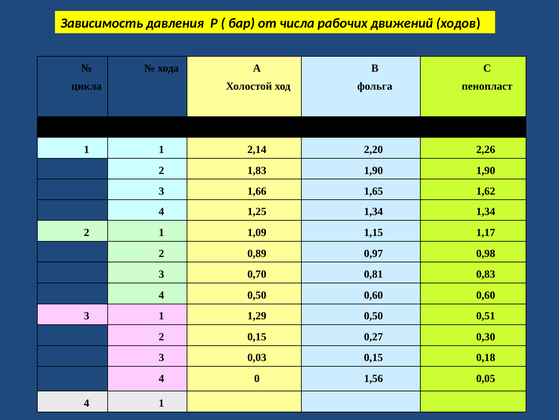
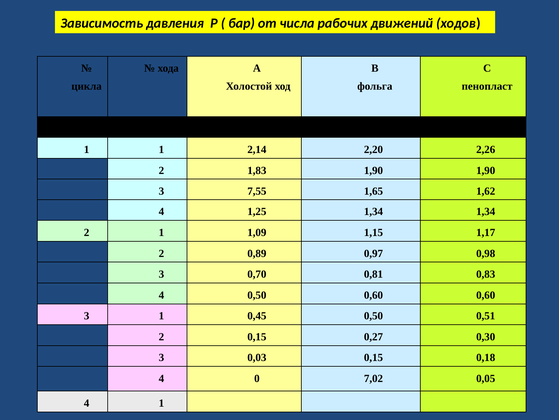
1,66: 1,66 -> 7,55
1,29: 1,29 -> 0,45
1,56: 1,56 -> 7,02
